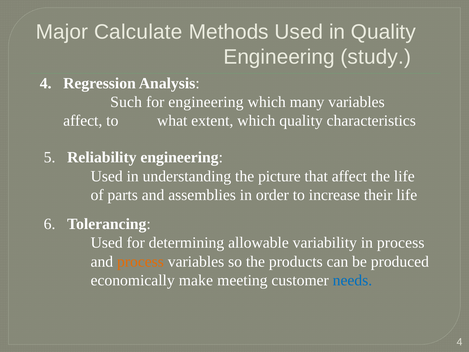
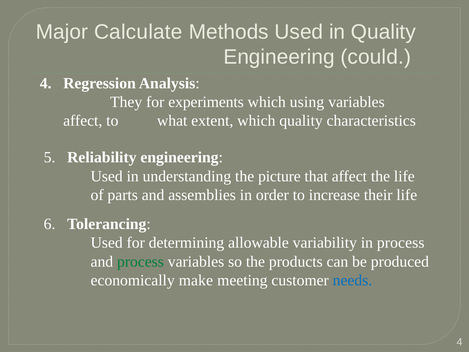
study: study -> could
Such: Such -> They
for engineering: engineering -> experiments
many: many -> using
process at (140, 261) colour: orange -> green
